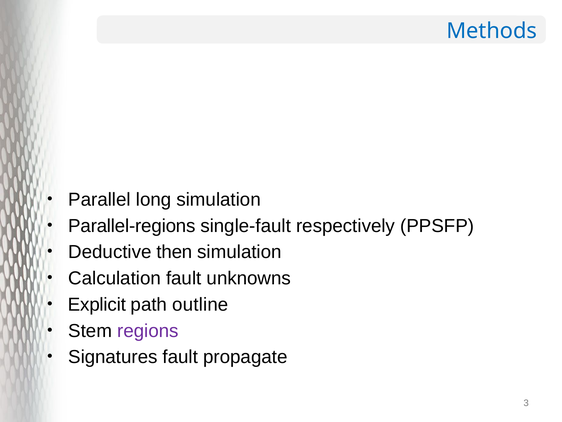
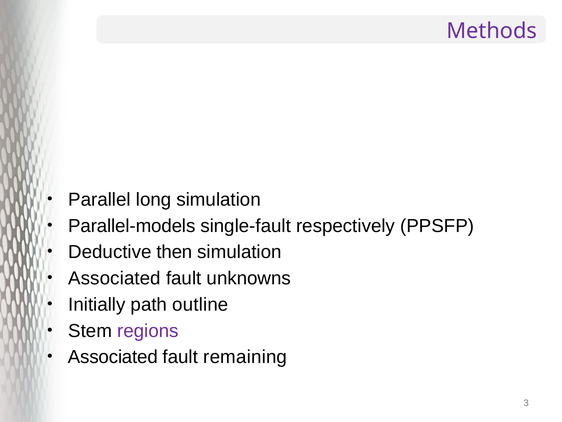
Methods colour: blue -> purple
Parallel-regions: Parallel-regions -> Parallel-models
Calculation at (115, 278): Calculation -> Associated
Explicit: Explicit -> Initially
Signatures at (113, 357): Signatures -> Associated
propagate: propagate -> remaining
